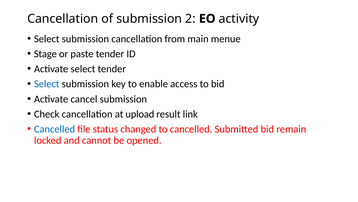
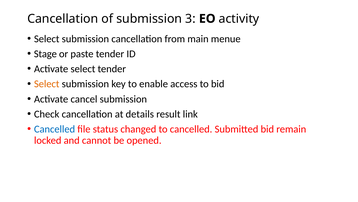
2: 2 -> 3
Select at (47, 84) colour: blue -> orange
upload: upload -> details
